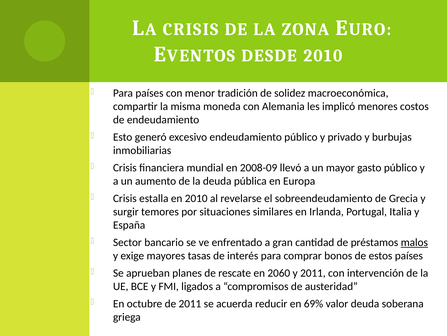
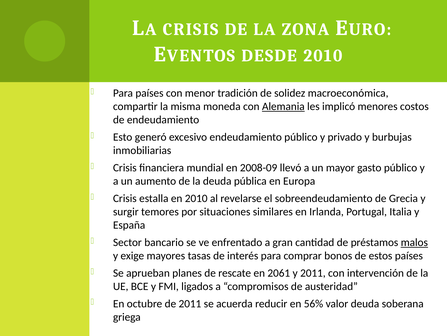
Alemania underline: none -> present
2060: 2060 -> 2061
69%: 69% -> 56%
